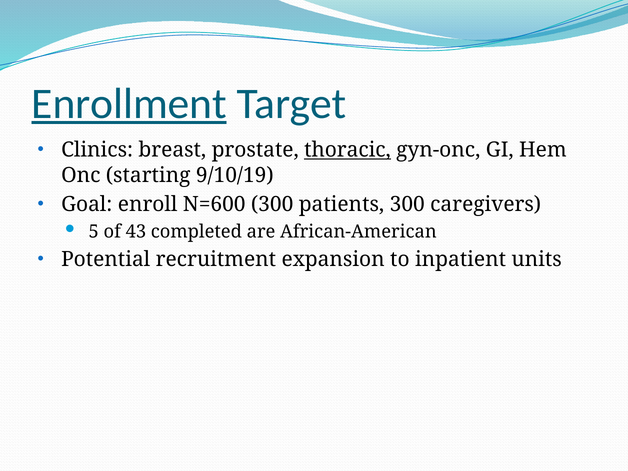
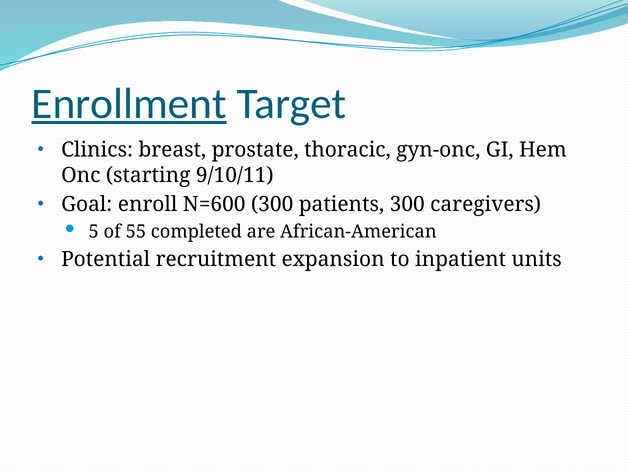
thoracic underline: present -> none
9/10/19: 9/10/19 -> 9/10/11
43: 43 -> 55
